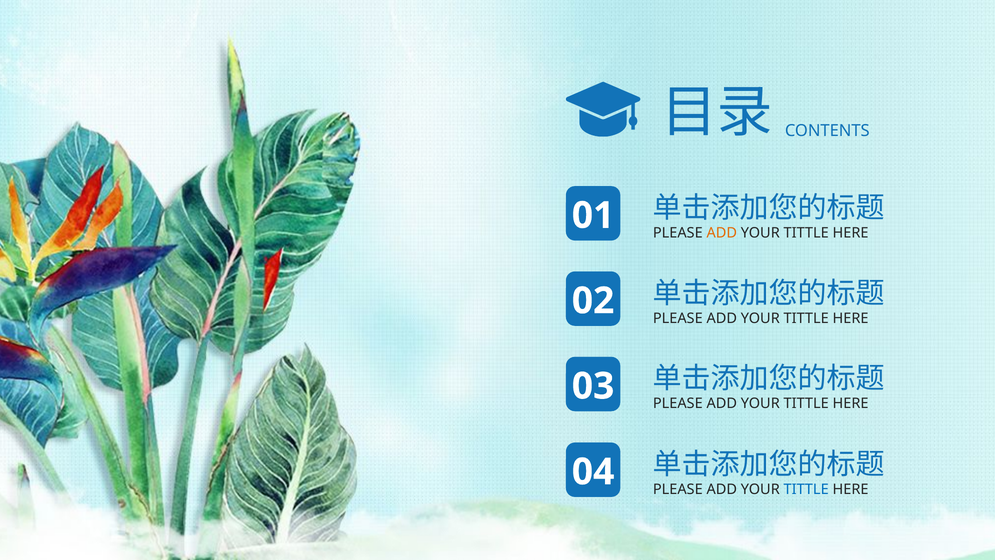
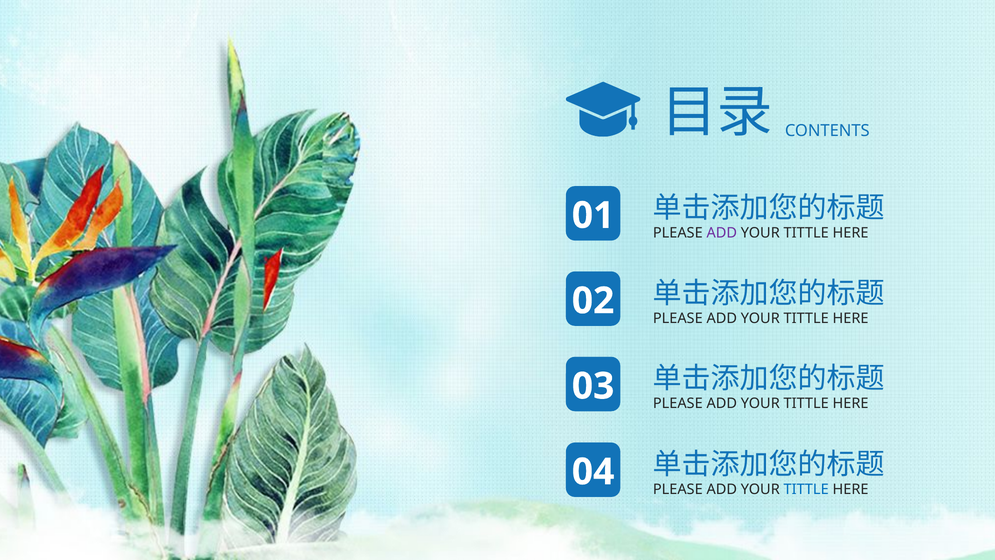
ADD at (722, 233) colour: orange -> purple
